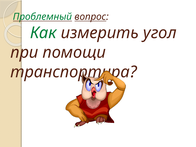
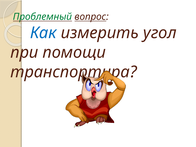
Как colour: green -> blue
